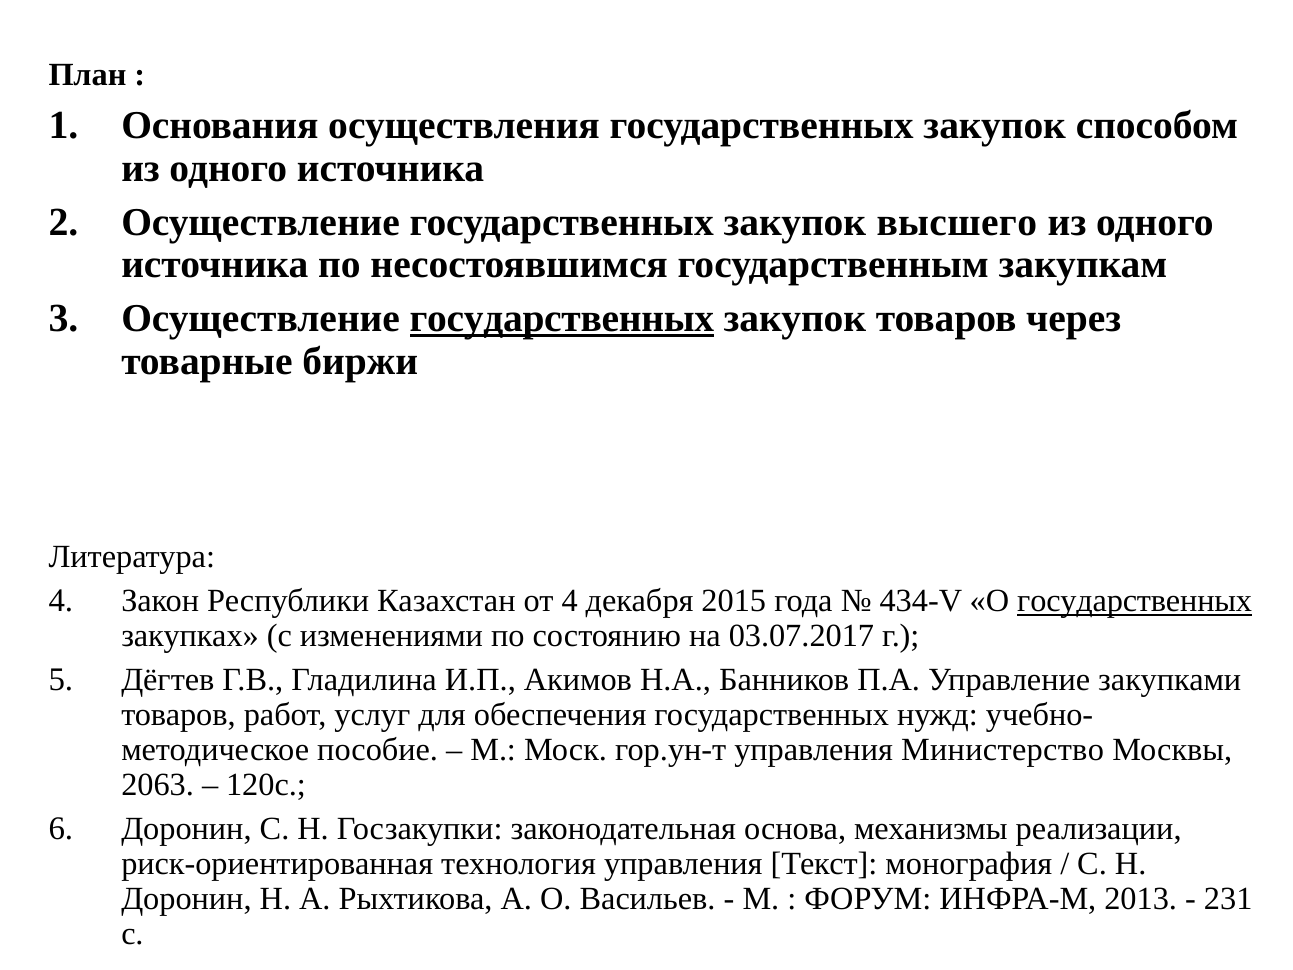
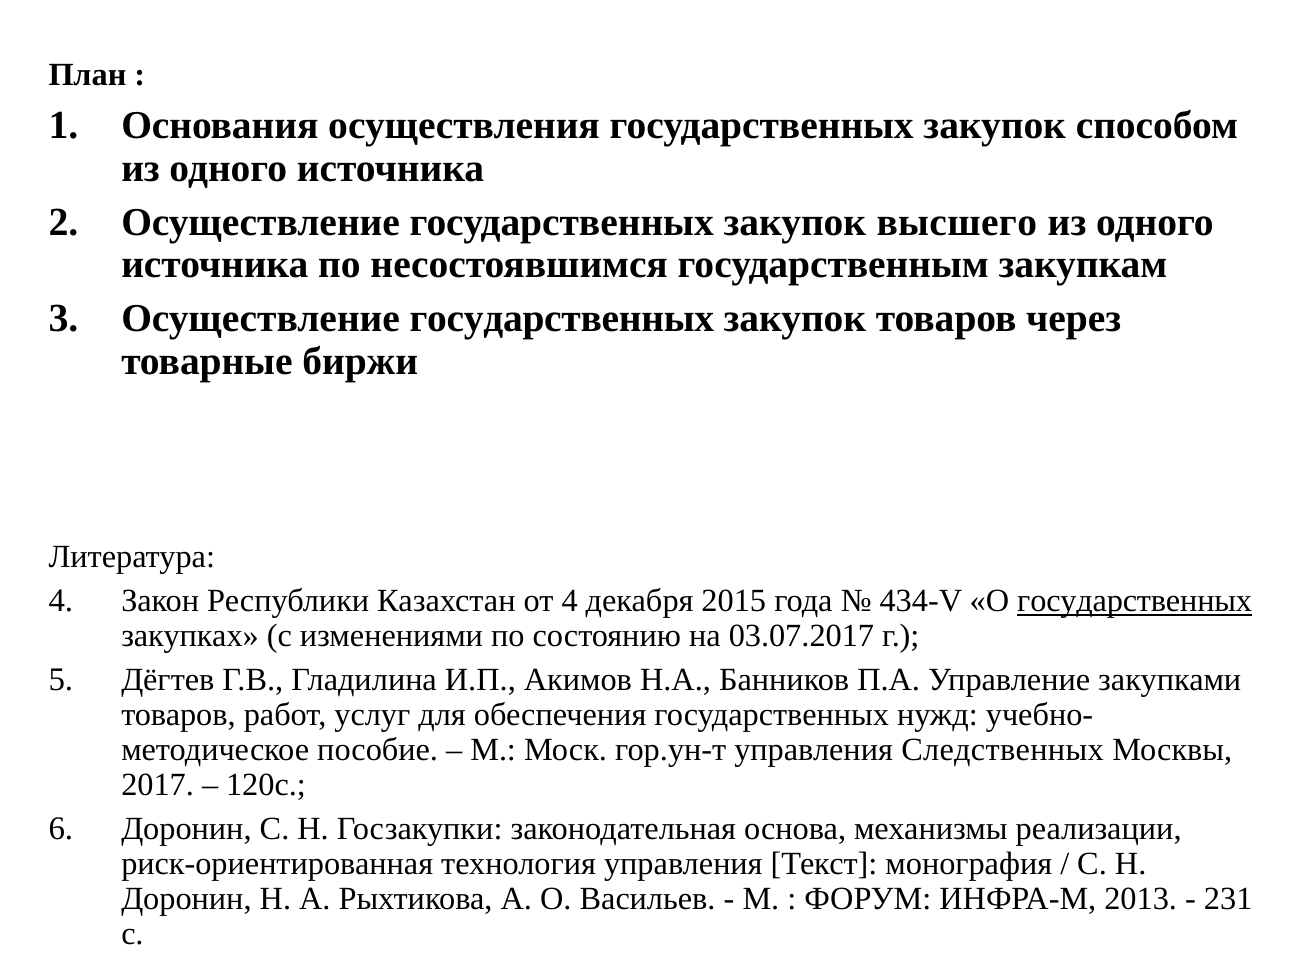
государственных at (562, 319) underline: present -> none
Министерство: Министерство -> Следственных
2063: 2063 -> 2017
